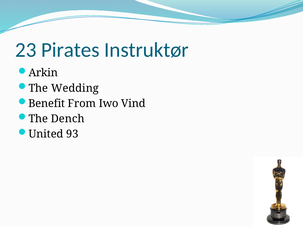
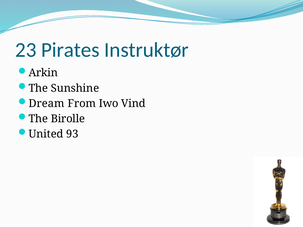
Wedding: Wedding -> Sunshine
Benefit: Benefit -> Dream
Dench: Dench -> Birolle
